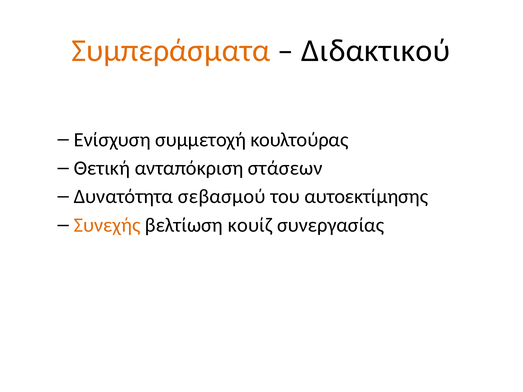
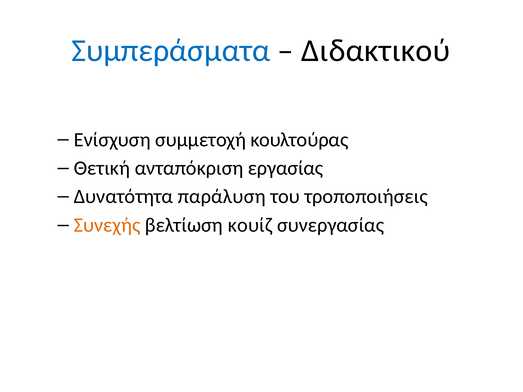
Συμπεράσματα colour: orange -> blue
στάσεων: στάσεων -> εργασίας
σεβασμού: σεβασμού -> παράλυση
αυτοεκτίμησης: αυτοεκτίμησης -> τροποποιήσεις
